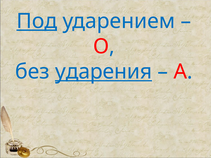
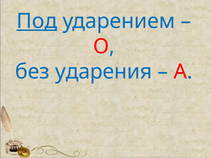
ударения underline: present -> none
